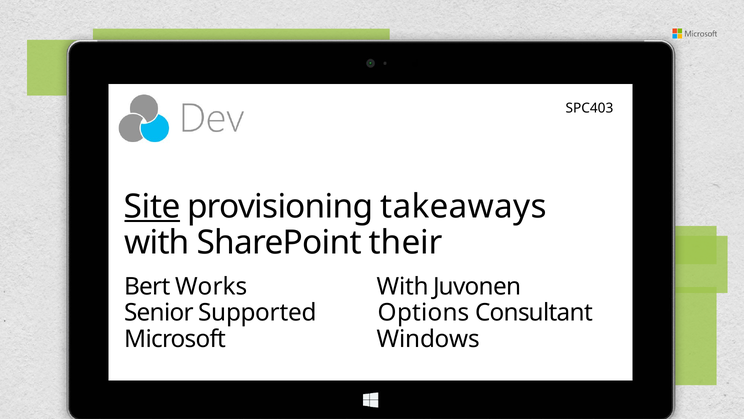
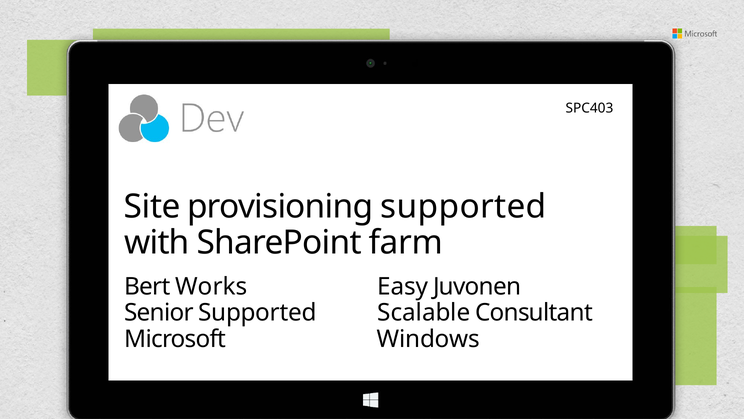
Site underline: present -> none
provisioning takeaways: takeaways -> supported
their: their -> farm
With at (403, 286): With -> Easy
Options: Options -> Scalable
